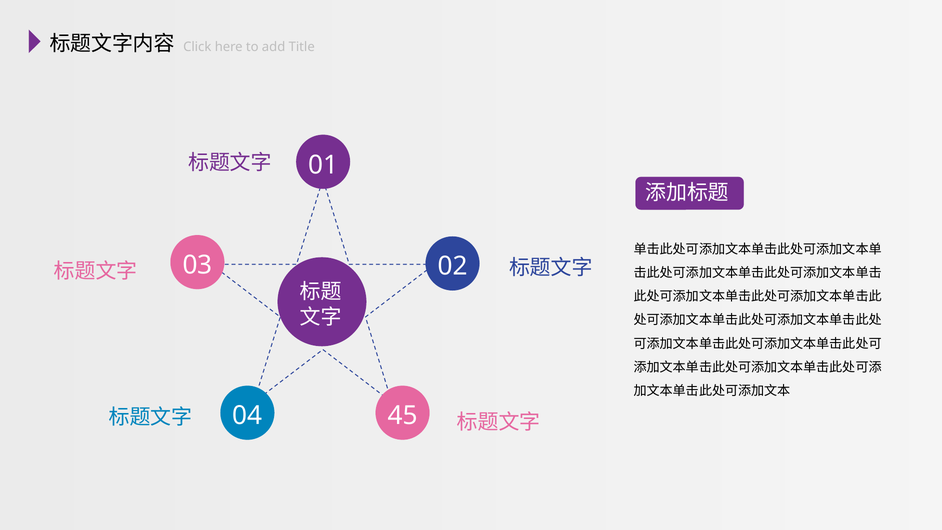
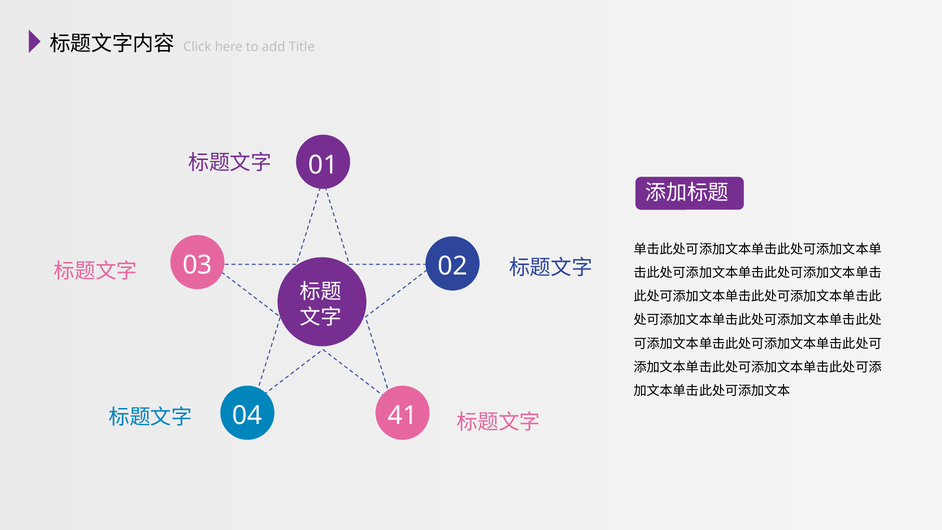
45: 45 -> 41
